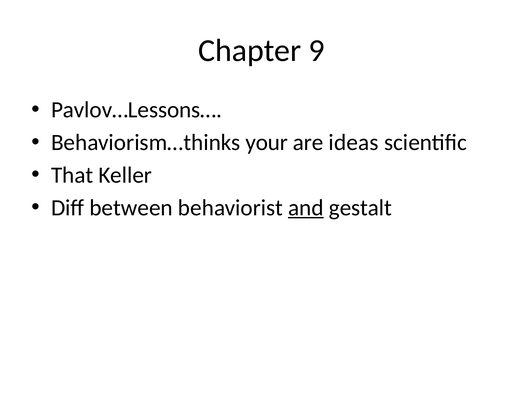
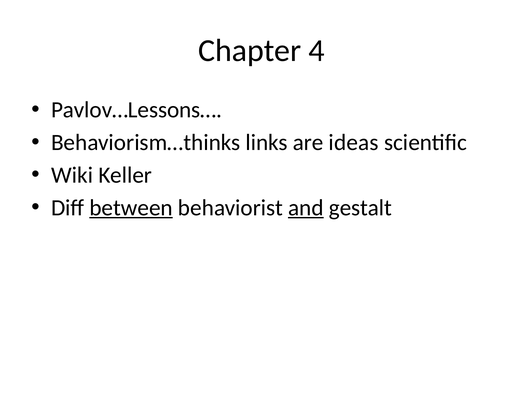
9: 9 -> 4
your: your -> links
That: That -> Wiki
between underline: none -> present
